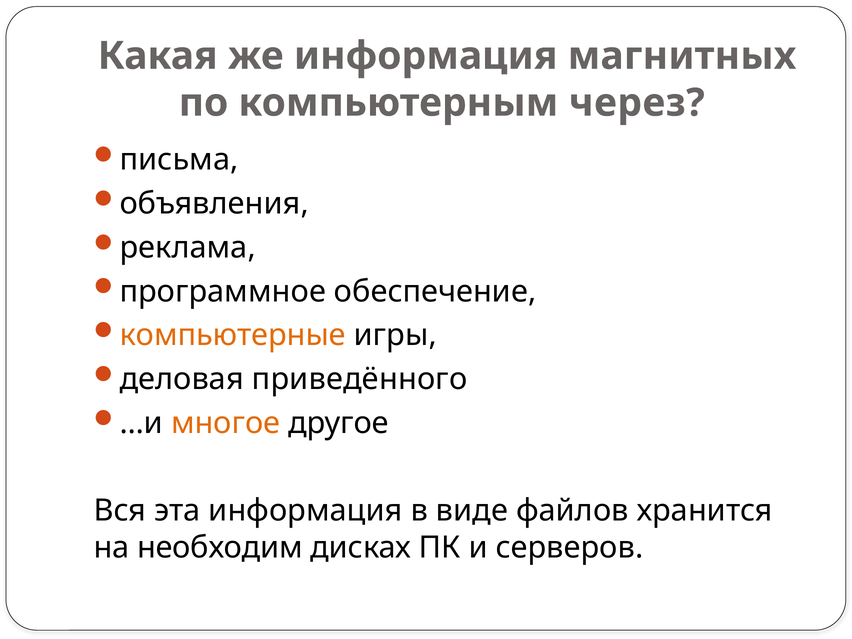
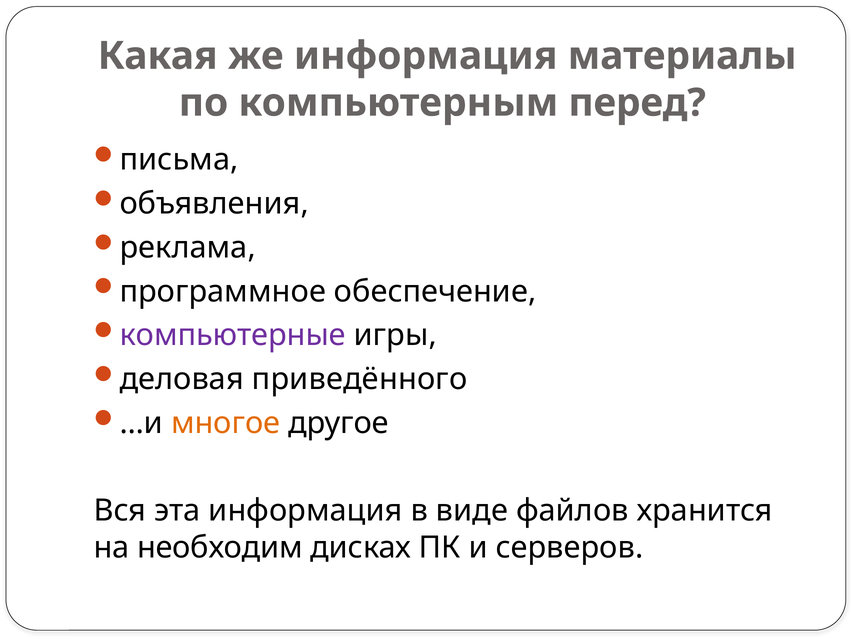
магнитных: магнитных -> материалы
через: через -> перед
компьютерные colour: orange -> purple
